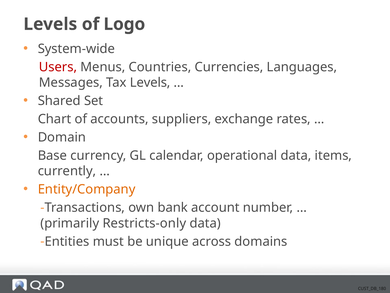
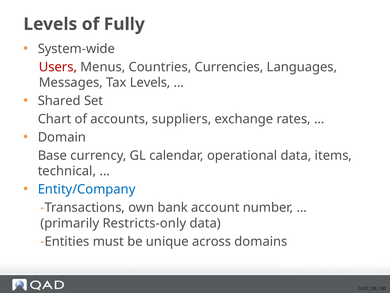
Logo: Logo -> Fully
currently: currently -> technical
Entity/Company colour: orange -> blue
